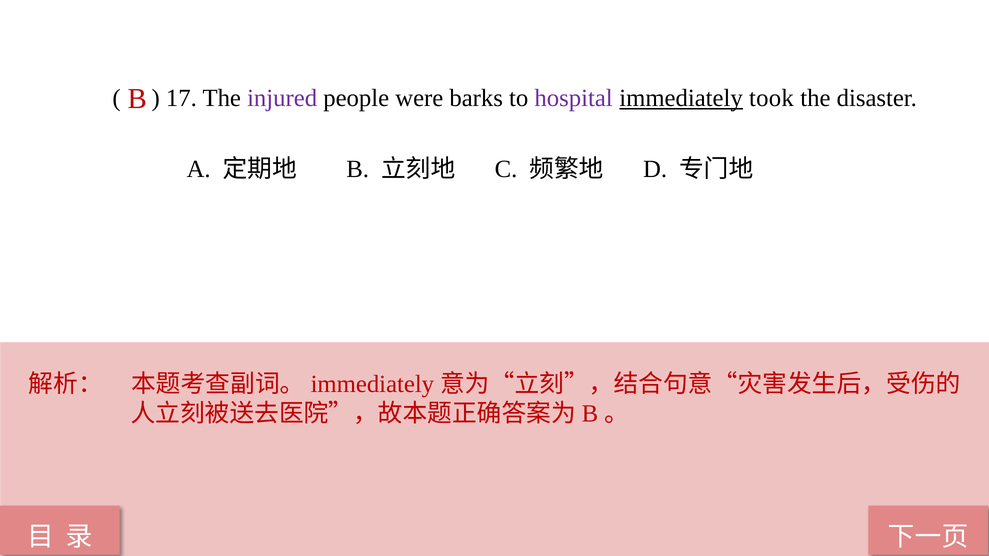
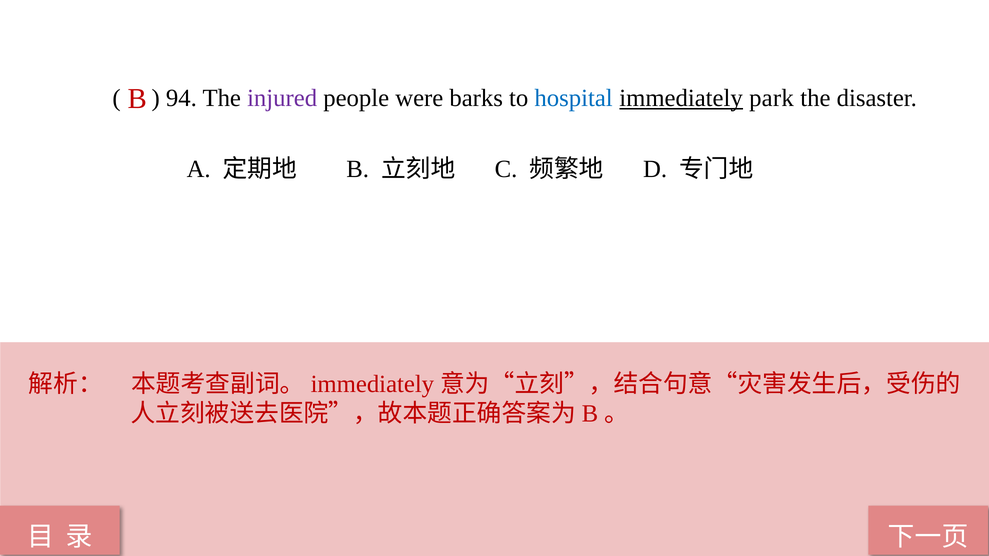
17: 17 -> 94
hospital colour: purple -> blue
took: took -> park
